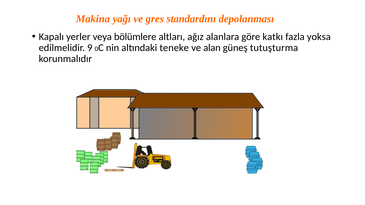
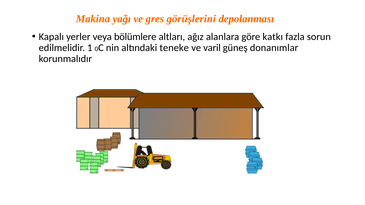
standardını: standardını -> görüşlerini
yoksa: yoksa -> sorun
9: 9 -> 1
alan: alan -> varil
tutuşturma: tutuşturma -> donanımlar
